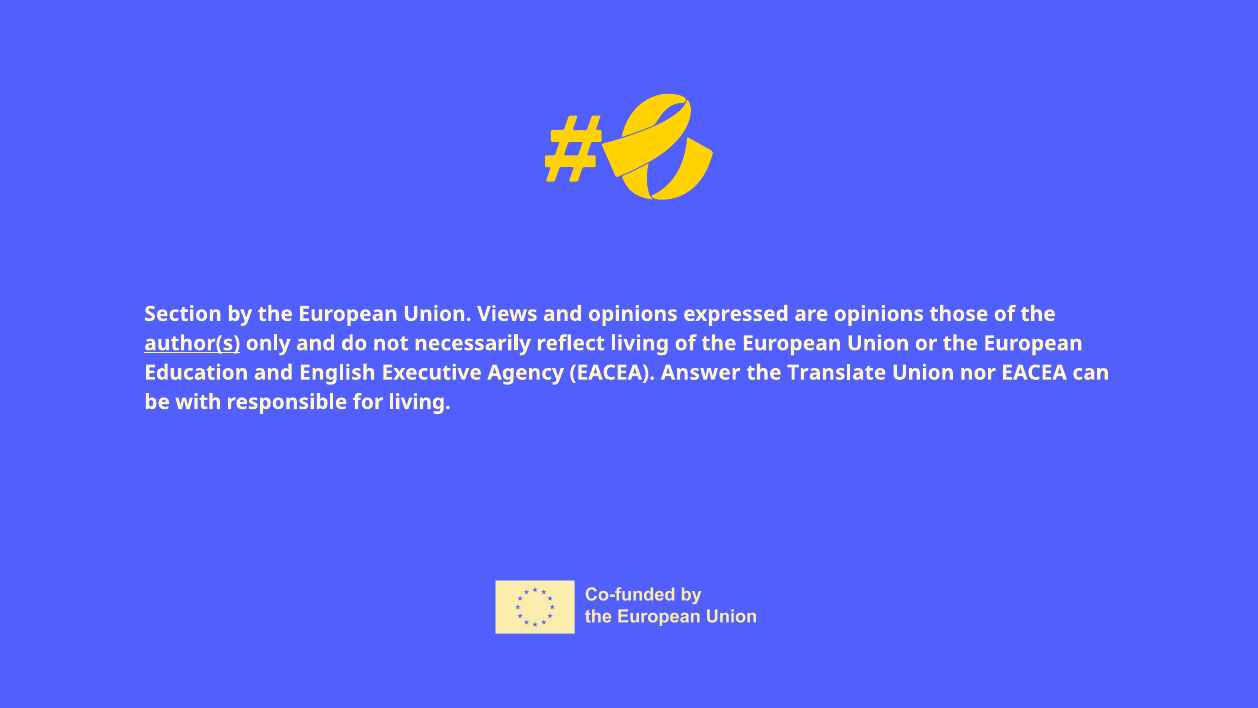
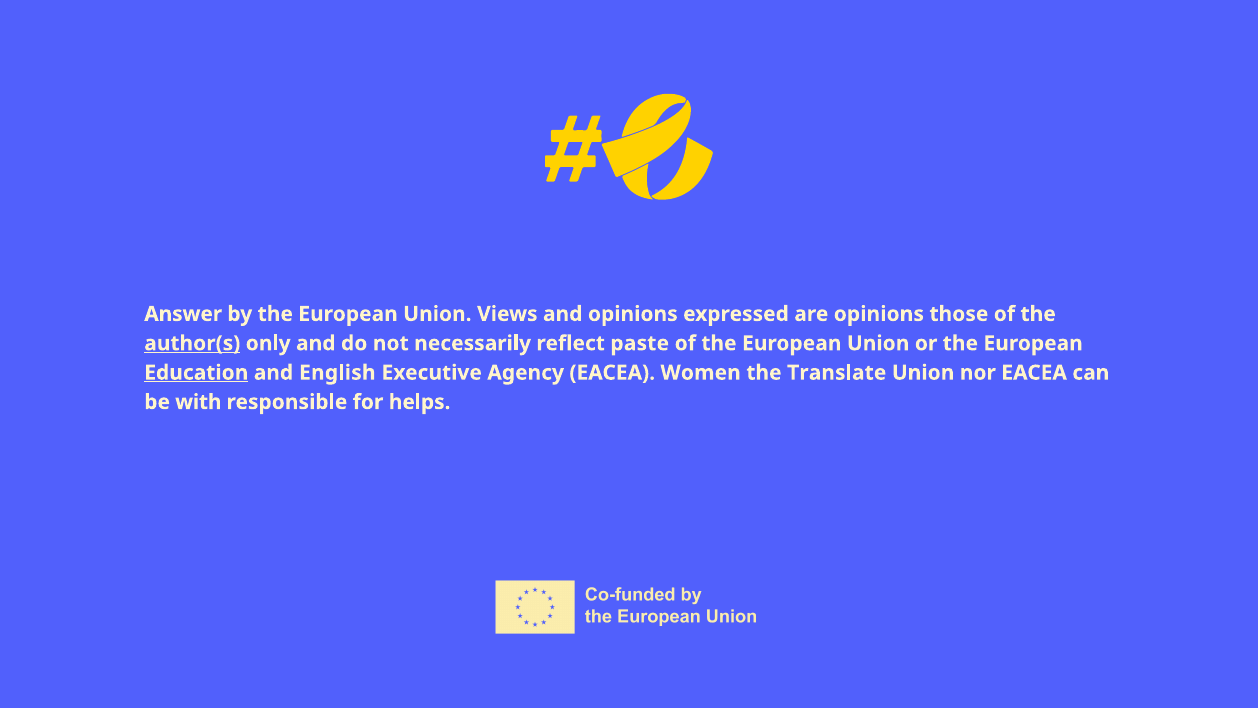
Section: Section -> Answer
reflect living: living -> paste
Education underline: none -> present
Answer: Answer -> Women
for living: living -> helps
